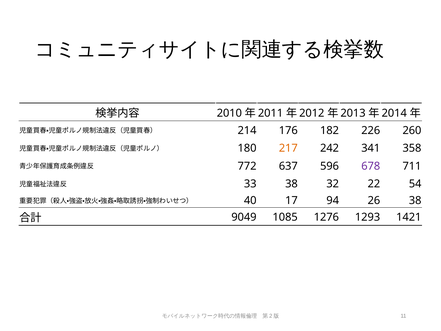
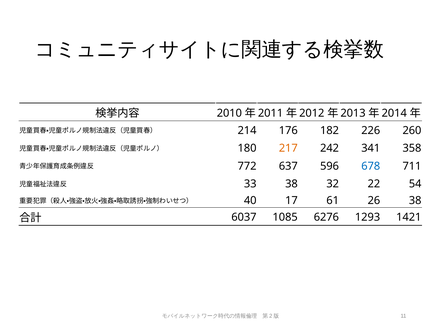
678 colour: purple -> blue
94: 94 -> 61
9049: 9049 -> 6037
1276: 1276 -> 6276
